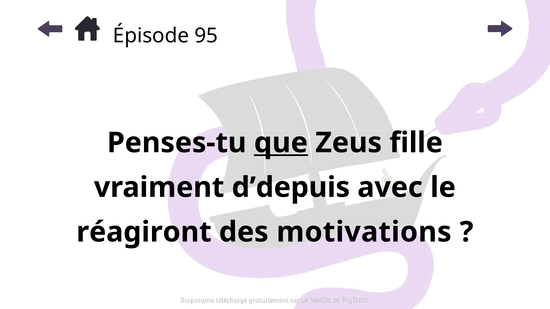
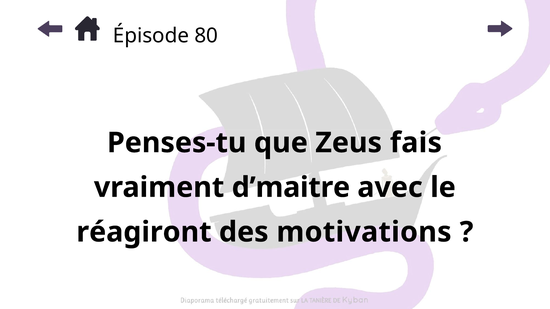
95: 95 -> 80
que underline: present -> none
fille: fille -> fais
d’depuis: d’depuis -> d’maitre
